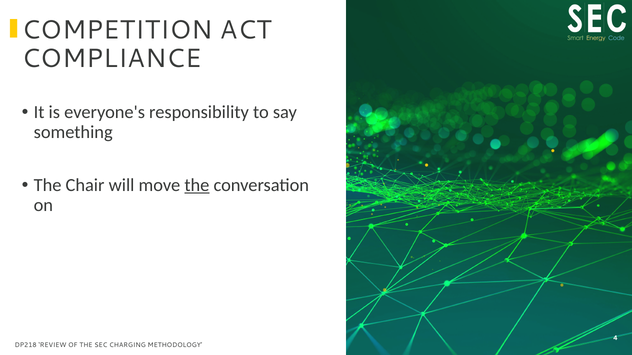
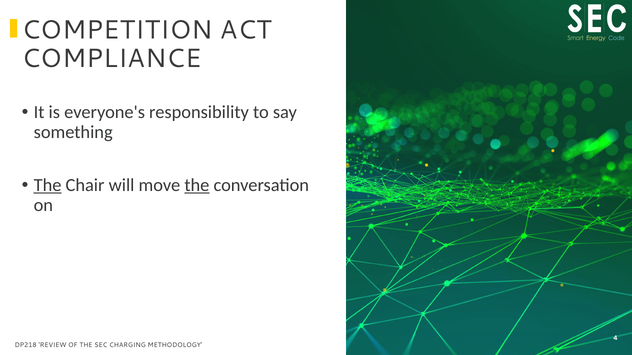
The at (48, 185) underline: none -> present
